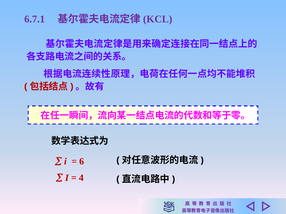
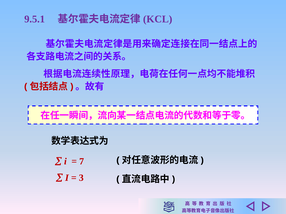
6.7.1: 6.7.1 -> 9.5.1
6: 6 -> 7
4: 4 -> 3
